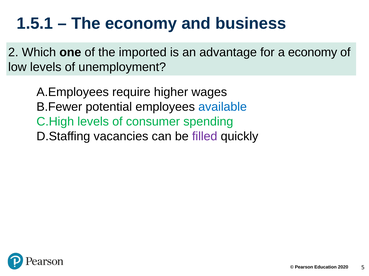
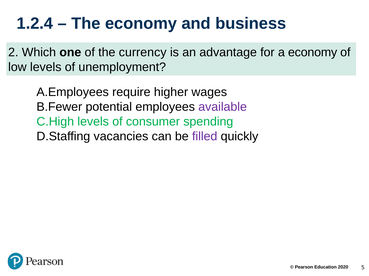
1.5.1: 1.5.1 -> 1.2.4
imported: imported -> currency
available colour: blue -> purple
